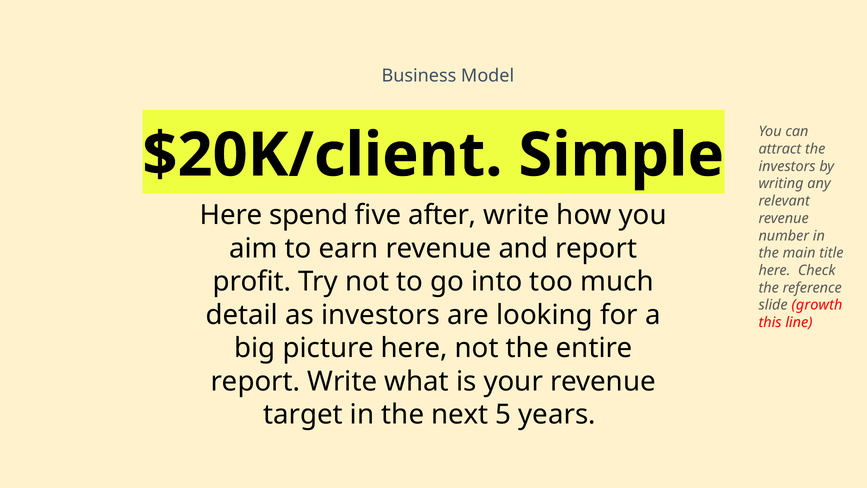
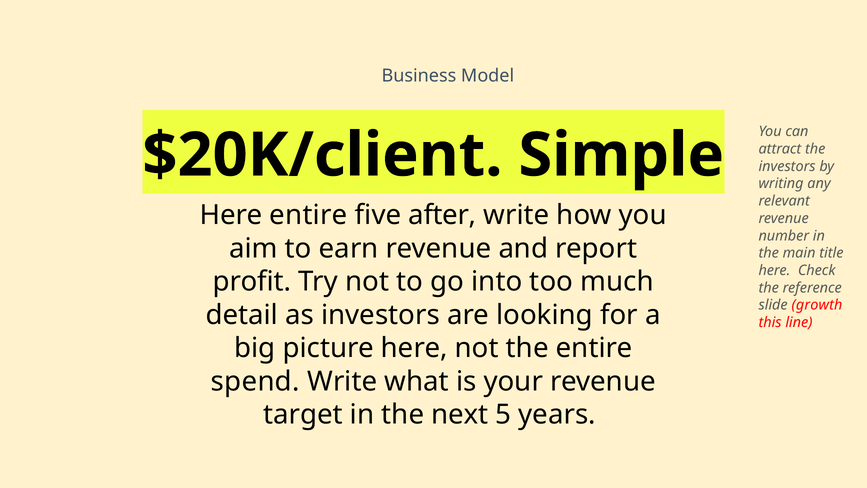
Here spend: spend -> entire
report at (255, 381): report -> spend
